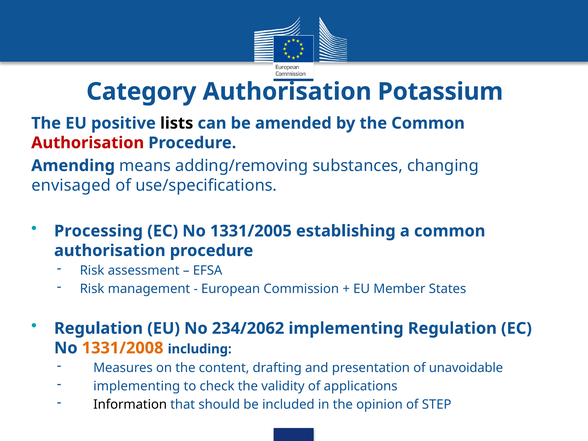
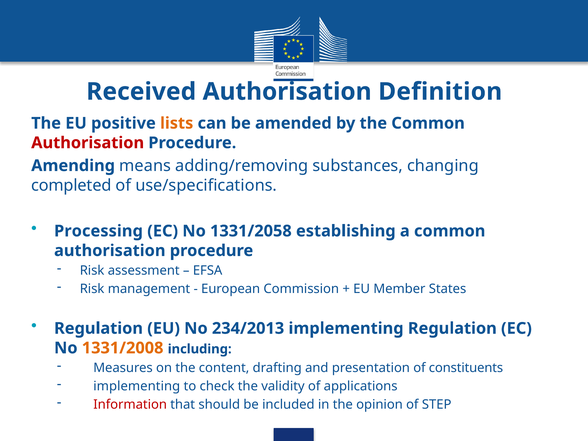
Category: Category -> Received
Potassium: Potassium -> Definition
lists colour: black -> orange
envisaged: envisaged -> completed
1331/2005: 1331/2005 -> 1331/2058
234/2062: 234/2062 -> 234/2013
unavoidable: unavoidable -> constituents
Information colour: black -> red
